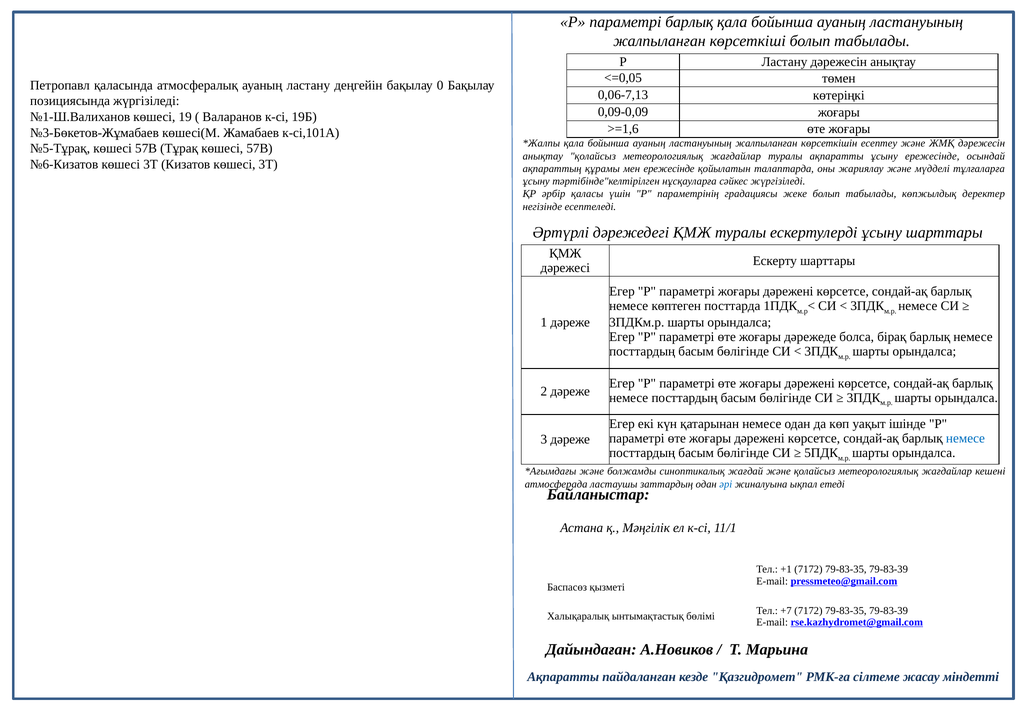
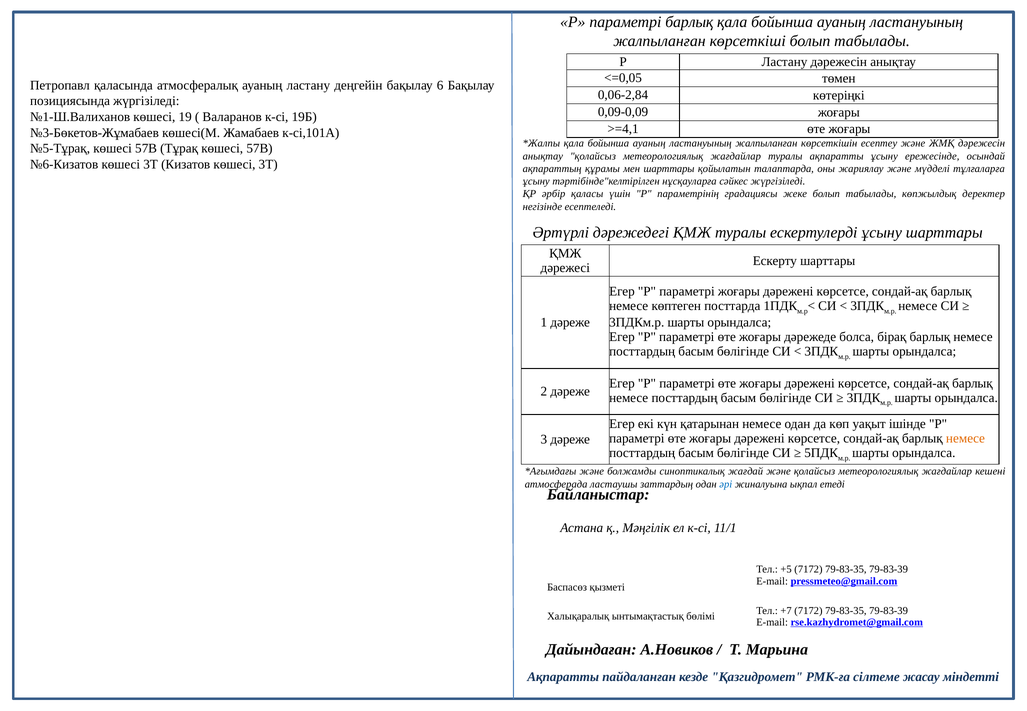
0: 0 -> 6
0,06-7,13: 0,06-7,13 -> 0,06-2,84
>=1,6: >=1,6 -> >=4,1
мен ережесінде: ережесінде -> шарттары
немесе at (965, 438) colour: blue -> orange
+1: +1 -> +5
